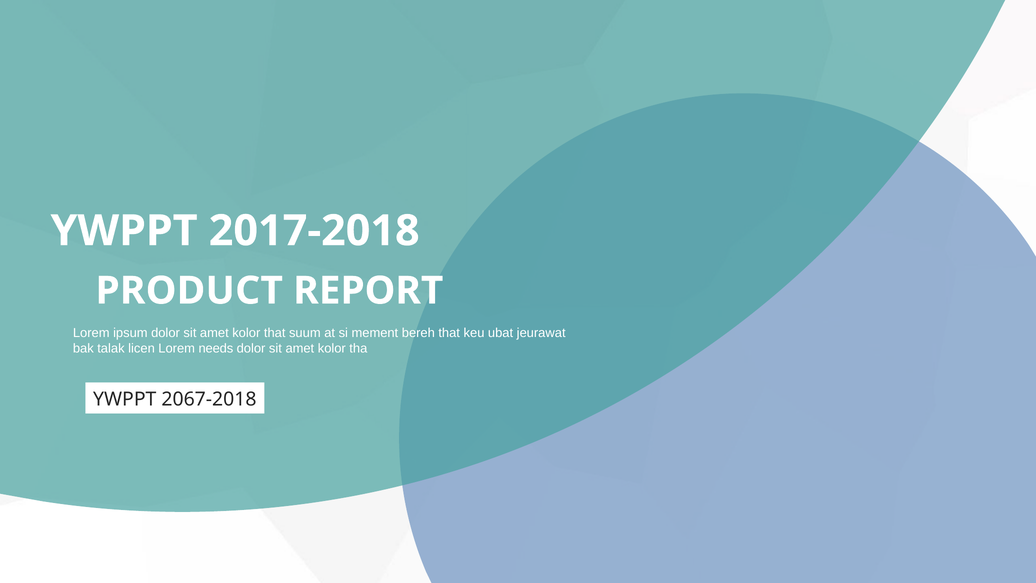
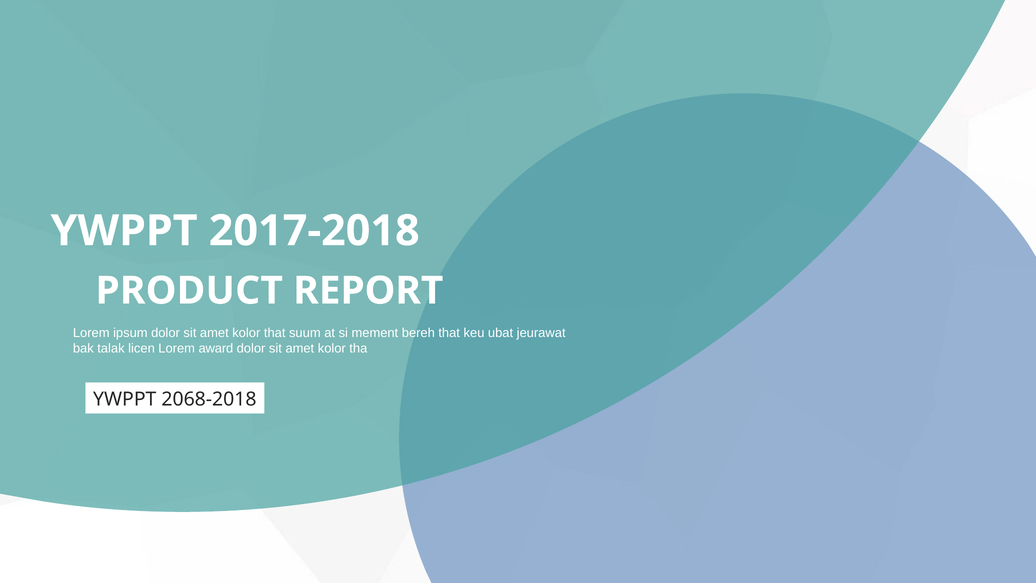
needs: needs -> award
2067-2018: 2067-2018 -> 2068-2018
